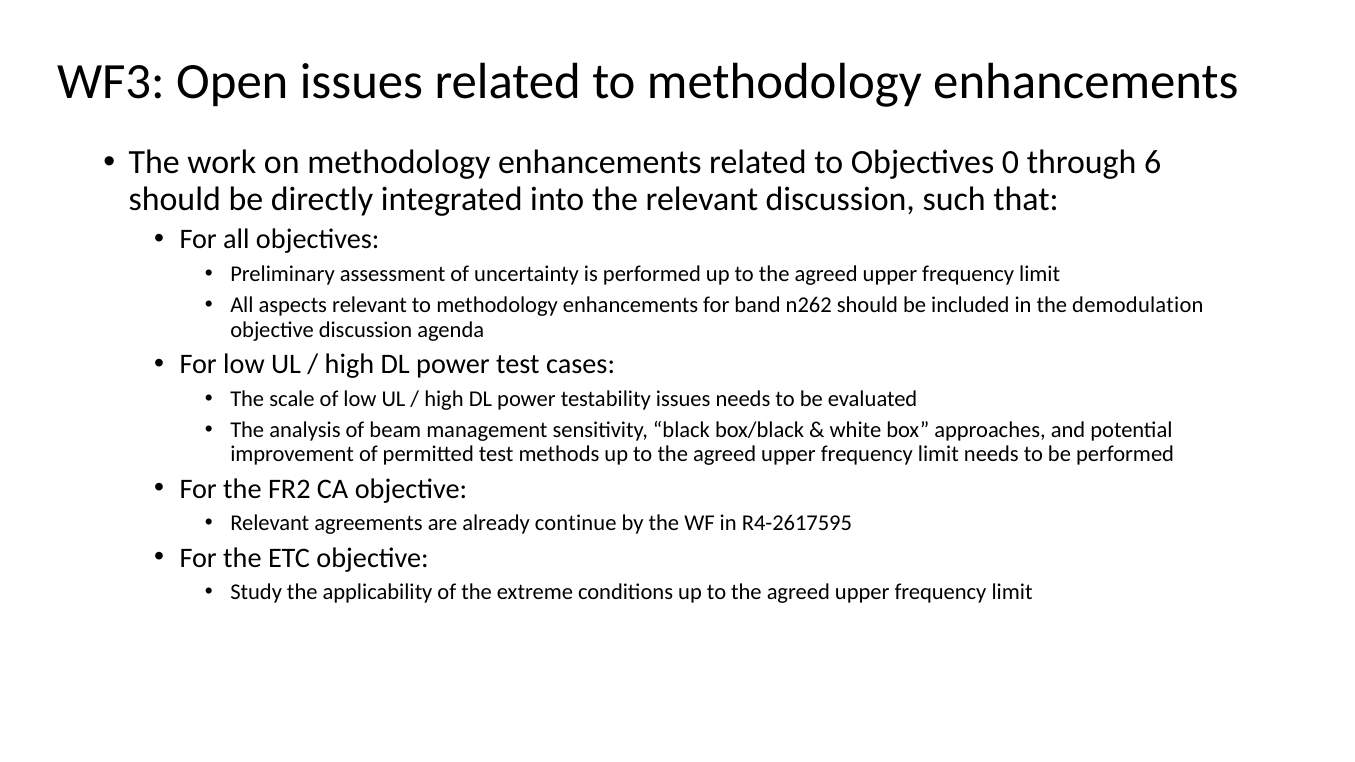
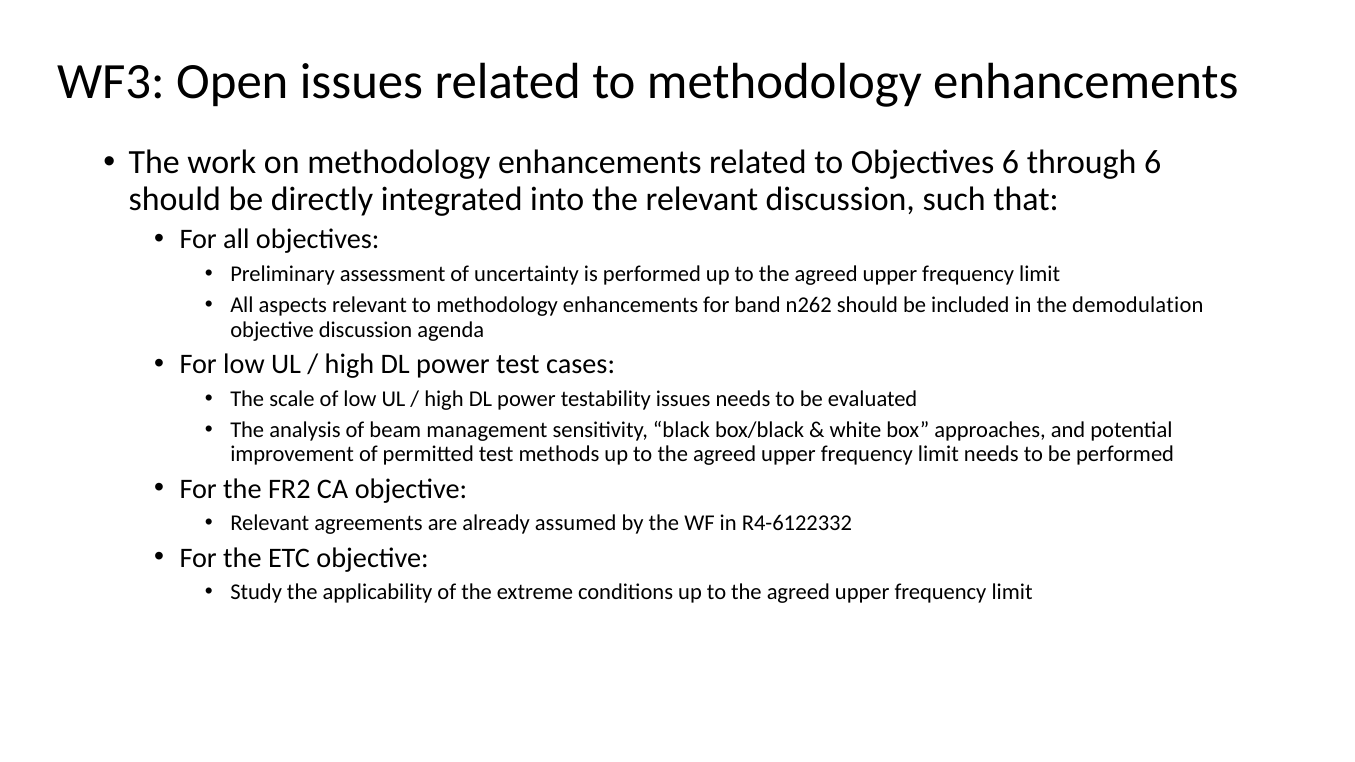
Objectives 0: 0 -> 6
continue: continue -> assumed
R4-2617595: R4-2617595 -> R4-6122332
